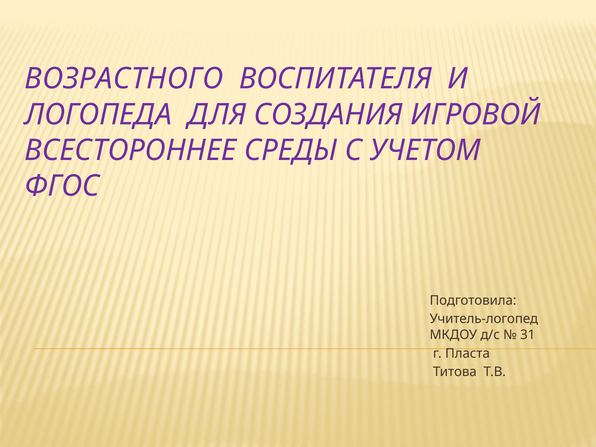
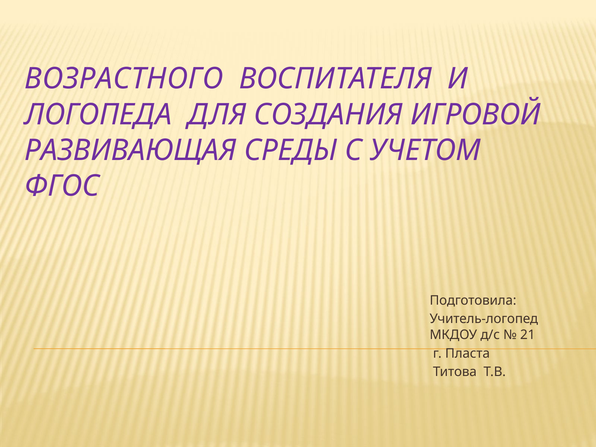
ВСЕСТОРОННЕЕ: ВСЕСТОРОННЕЕ -> РАЗВИВАЮЩАЯ
31: 31 -> 21
